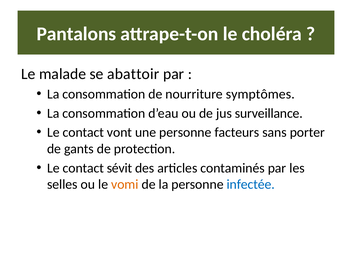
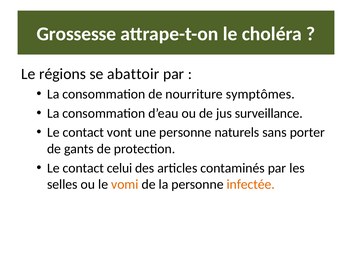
Pantalons: Pantalons -> Grossesse
malade: malade -> régions
facteurs: facteurs -> naturels
sévit: sévit -> celui
infectée colour: blue -> orange
